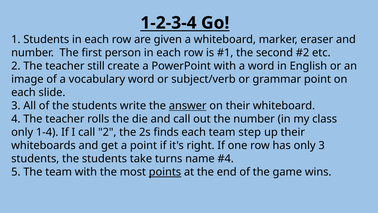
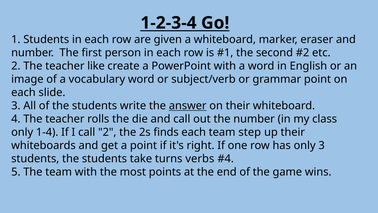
still: still -> like
name: name -> verbs
points underline: present -> none
